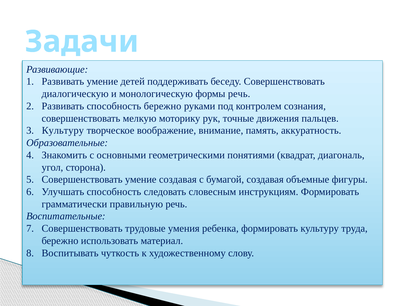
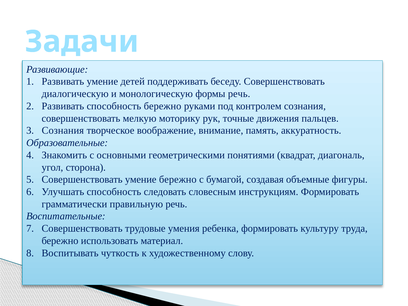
Культуру at (63, 131): Культуру -> Сознания
умение создавая: создавая -> бережно
